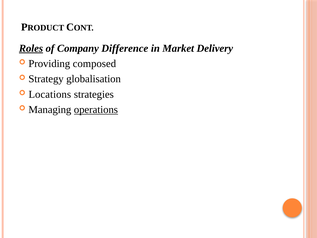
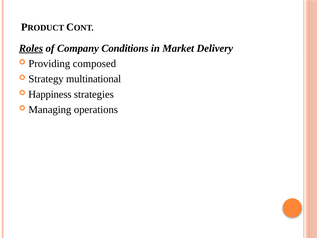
Difference: Difference -> Conditions
globalisation: globalisation -> multinational
Locations: Locations -> Happiness
operations underline: present -> none
